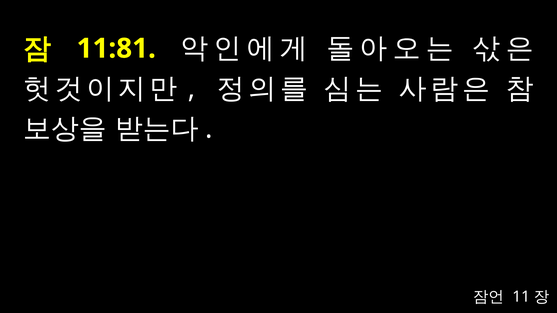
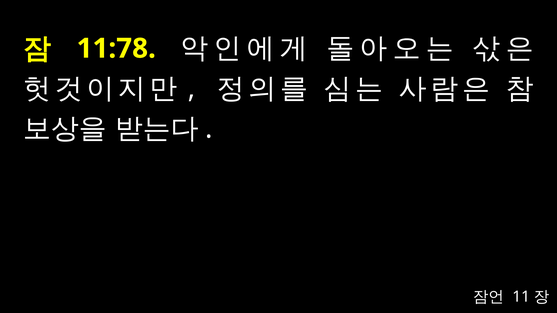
11:81: 11:81 -> 11:78
